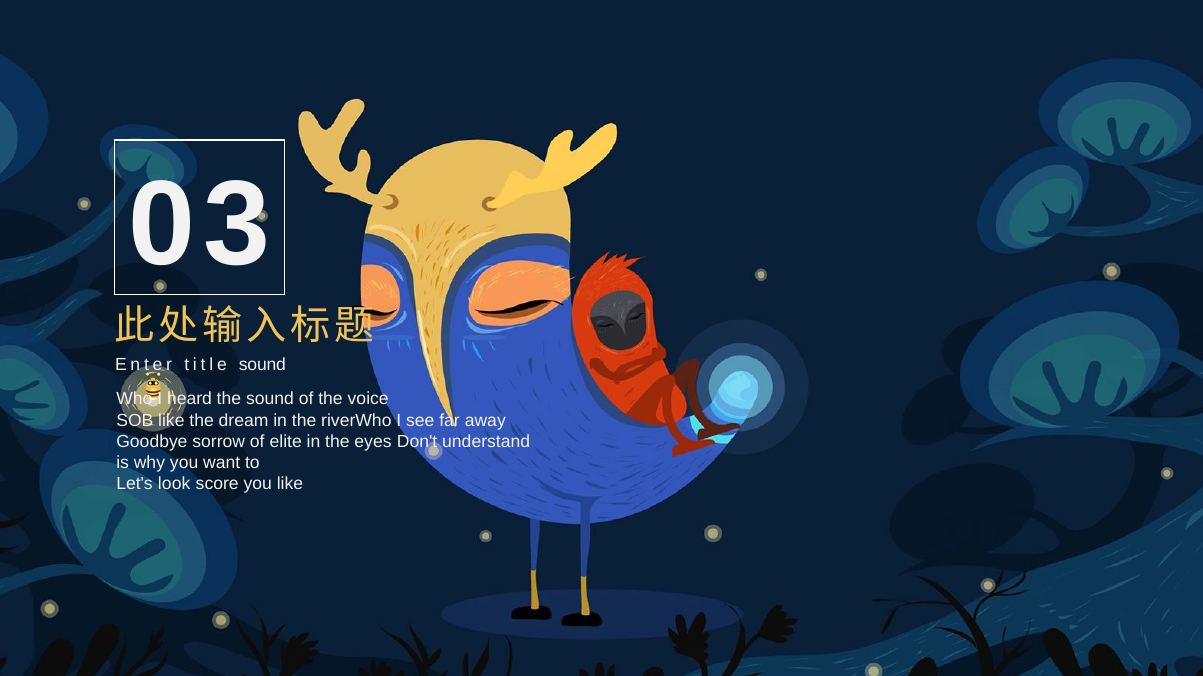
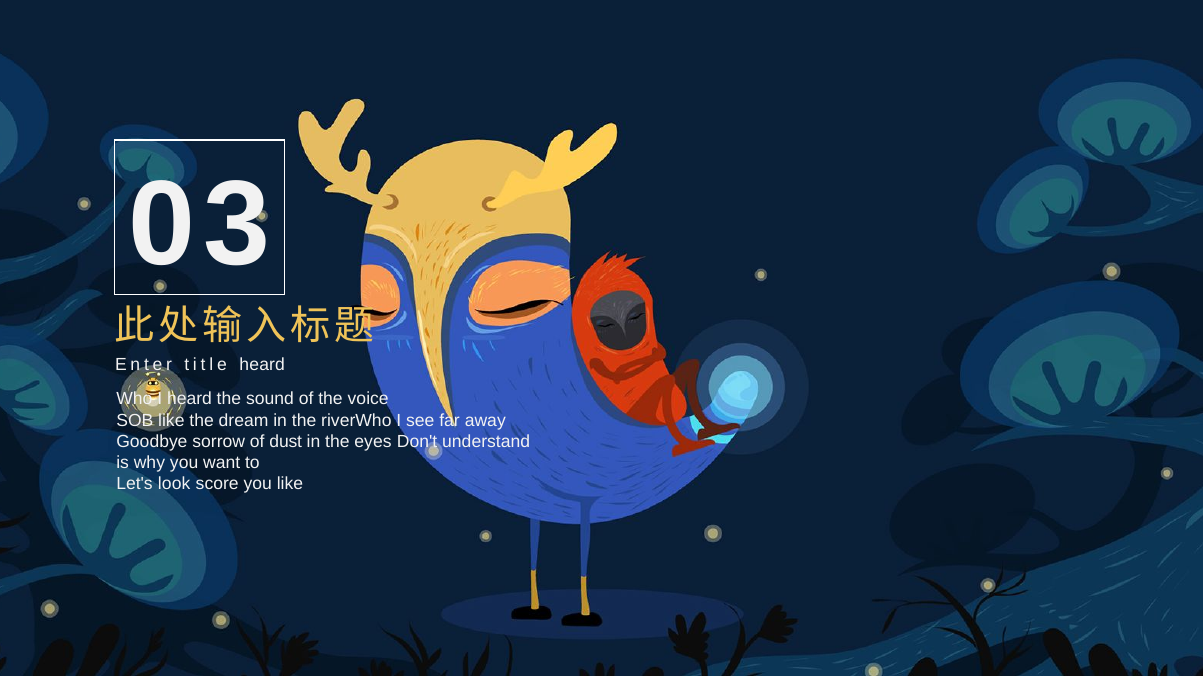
title sound: sound -> heard
elite: elite -> dust
